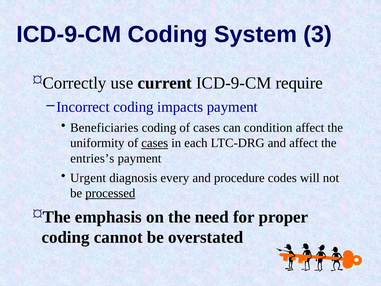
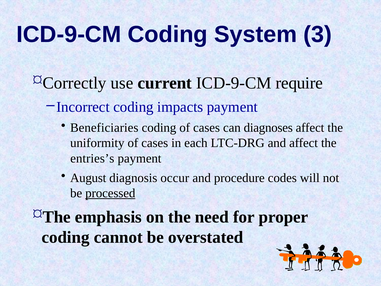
condition: condition -> diagnoses
cases at (155, 143) underline: present -> none
Urgent: Urgent -> August
every: every -> occur
